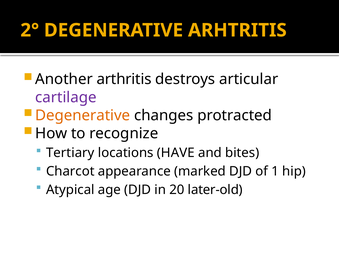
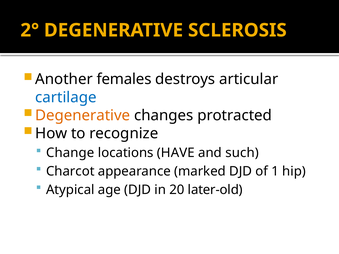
ARHTRITIS: ARHTRITIS -> SCLEROSIS
arthritis: arthritis -> females
cartilage colour: purple -> blue
Tertiary: Tertiary -> Change
bites: bites -> such
